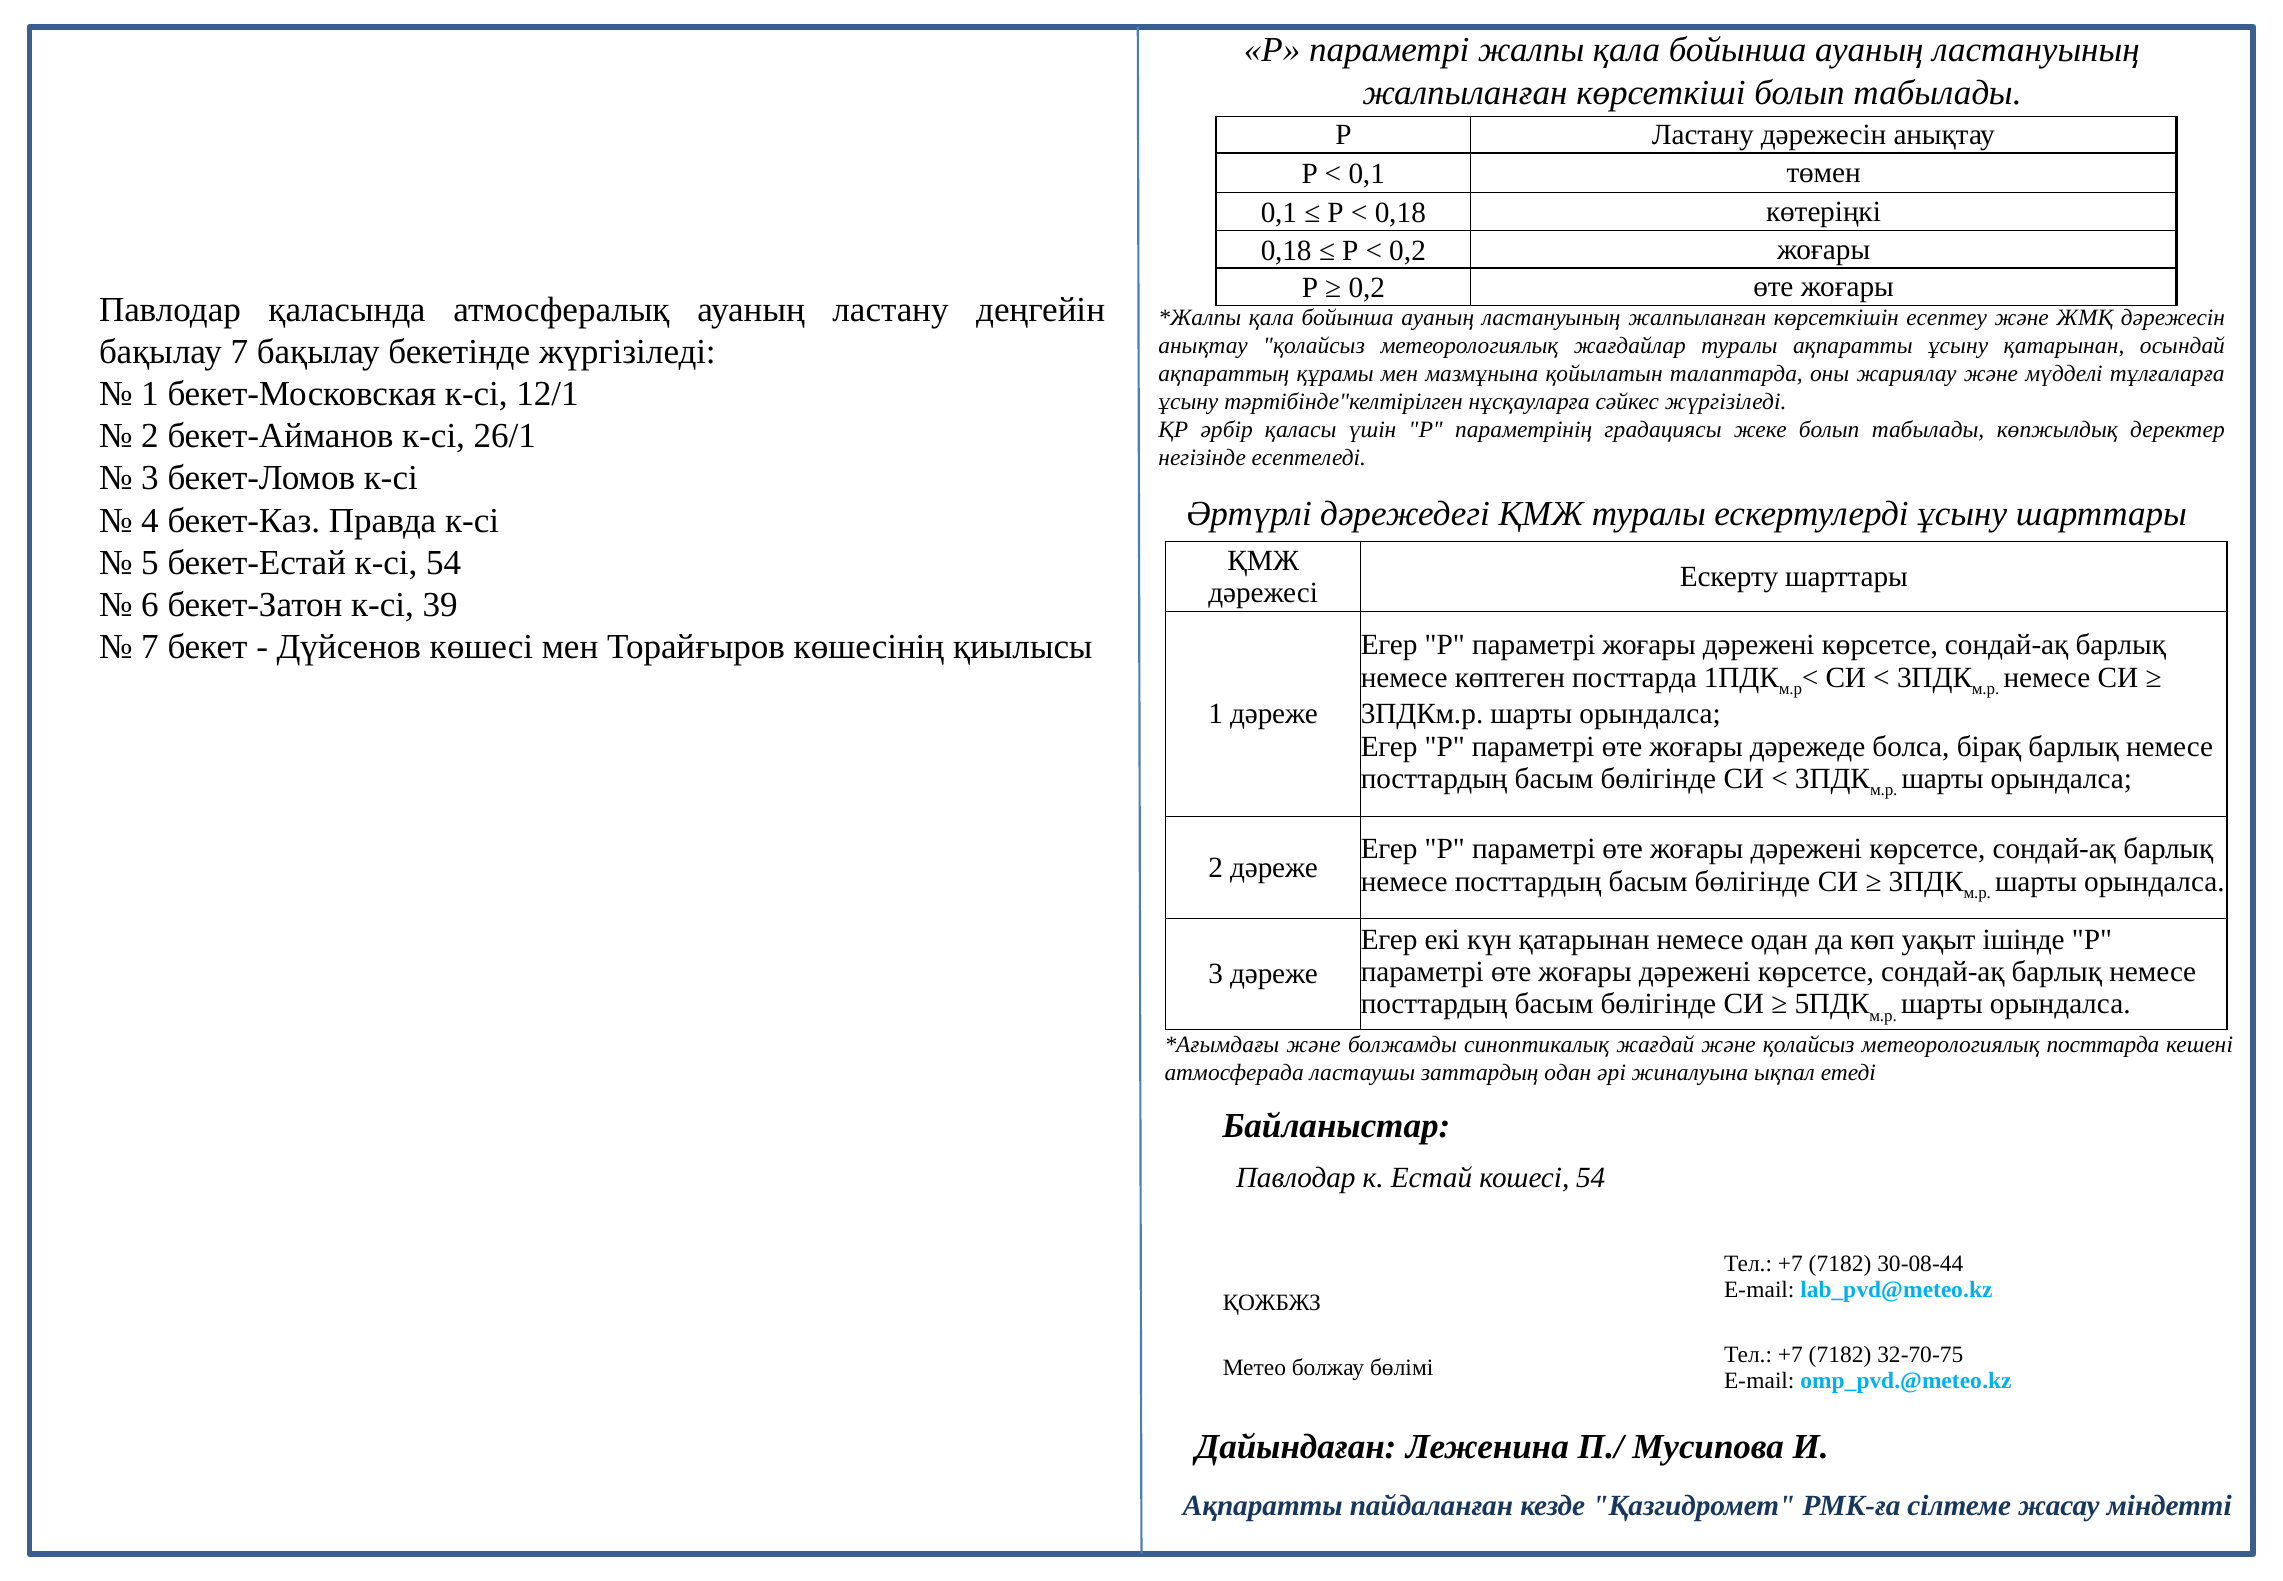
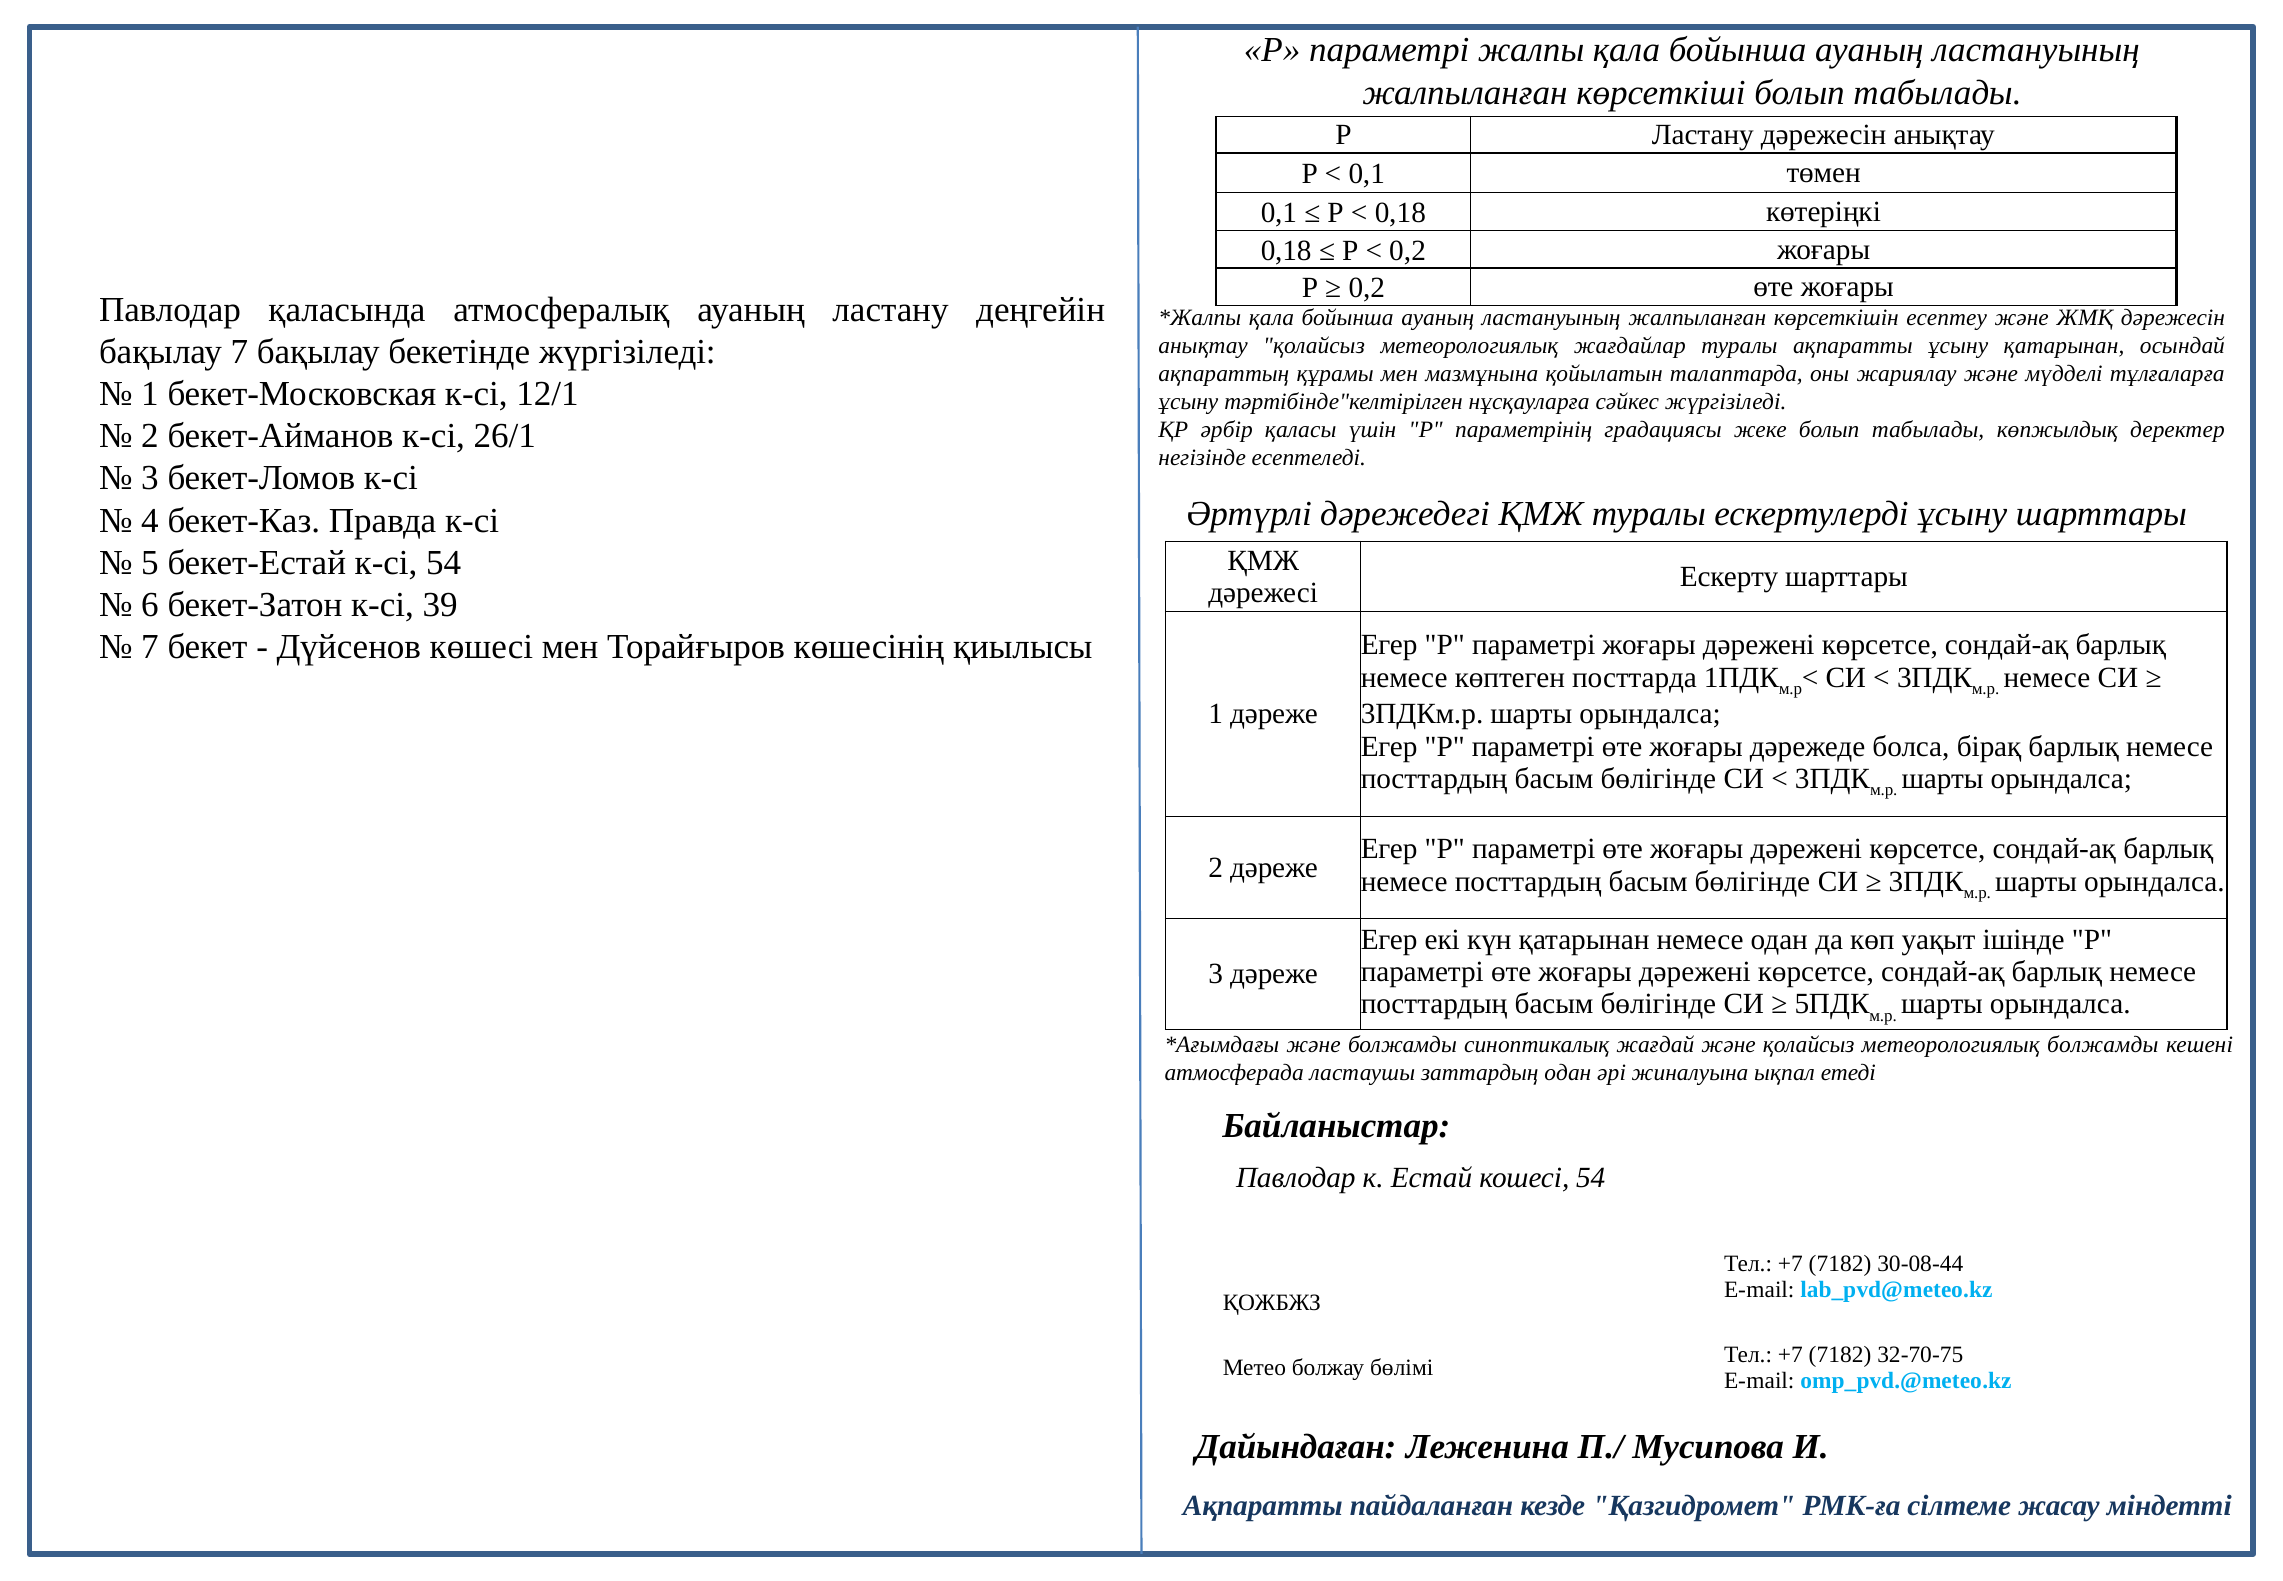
метеорологиялық посттарда: посттарда -> болжамды
